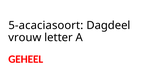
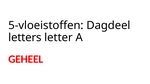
5-acaciasoort: 5-acaciasoort -> 5-vloeistoffen
vrouw: vrouw -> letters
